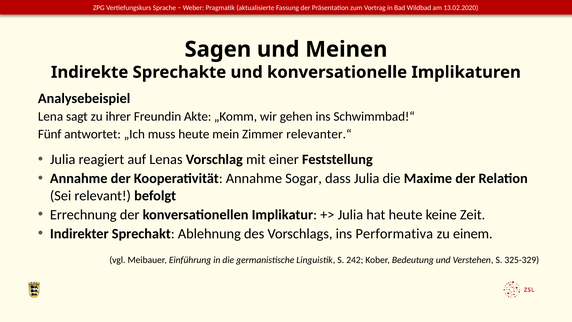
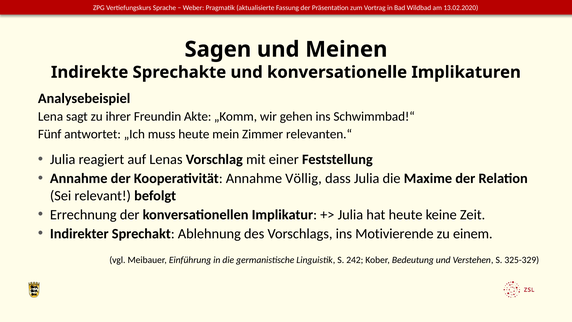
relevanter.“: relevanter.“ -> relevanten.“
Sogar: Sogar -> Völlig
Performativa: Performativa -> Motivierende
